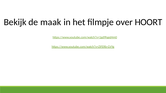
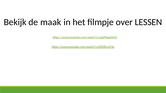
HOORT: HOORT -> LESSEN
